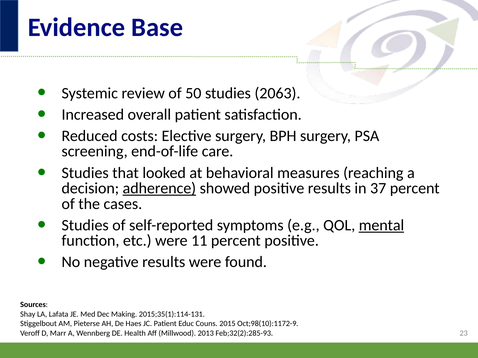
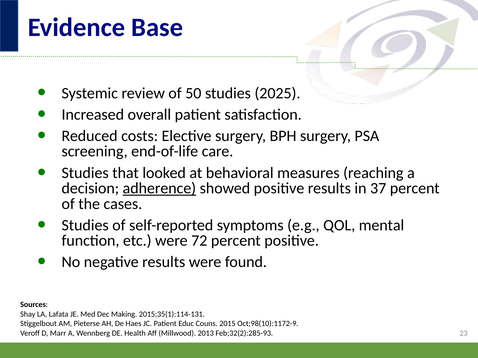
2063: 2063 -> 2025
mental underline: present -> none
11: 11 -> 72
